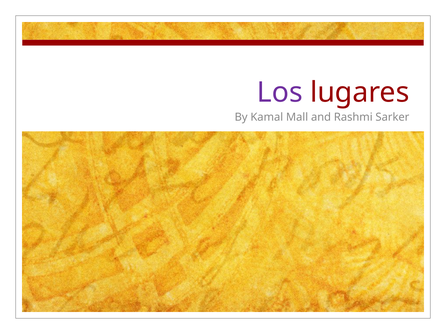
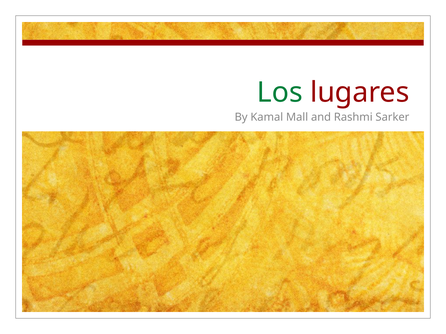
Los colour: purple -> green
